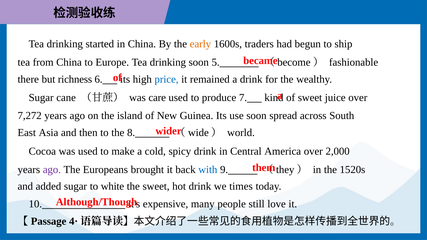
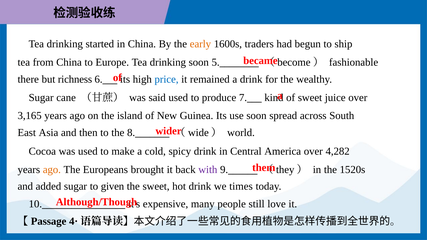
care: care -> said
7,272: 7,272 -> 3,165
2,000: 2,000 -> 4,282
ago at (52, 170) colour: purple -> orange
with colour: blue -> purple
white: white -> given
